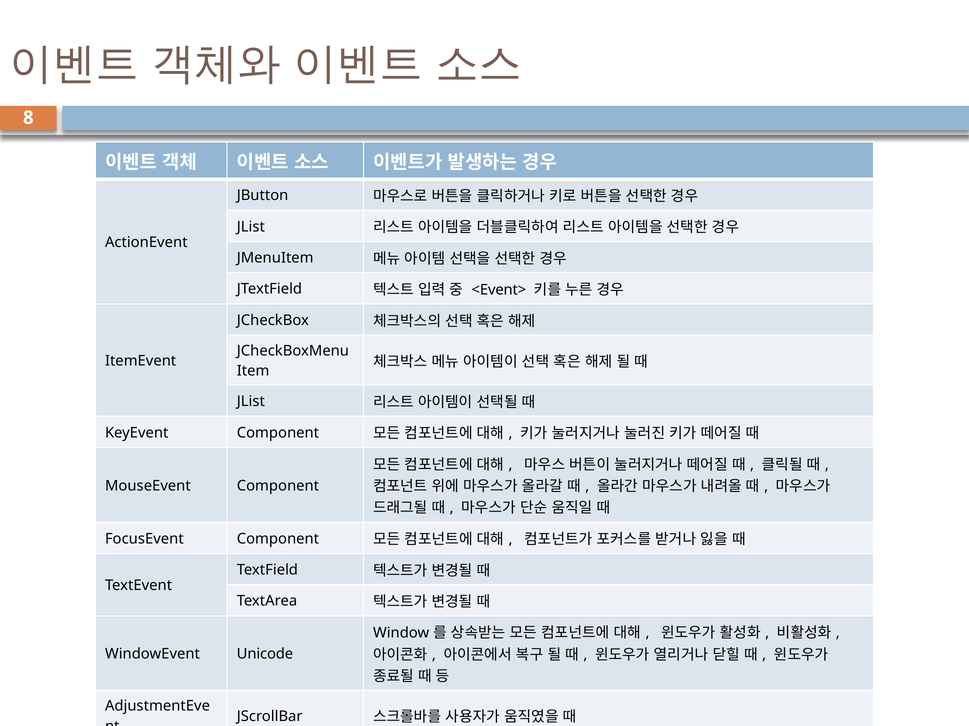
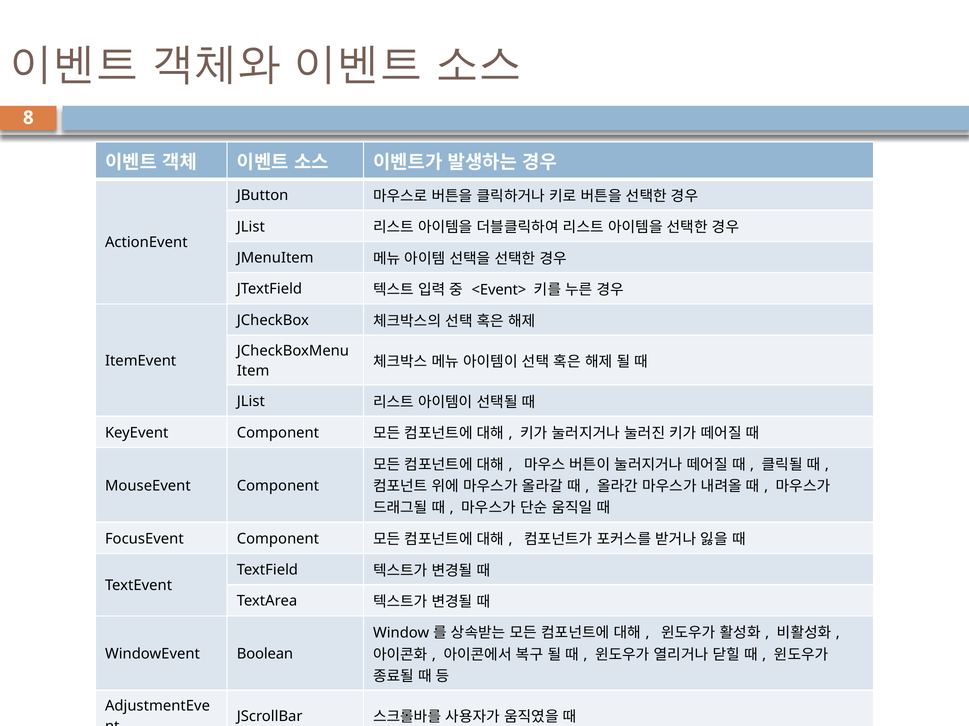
Unicode: Unicode -> Boolean
